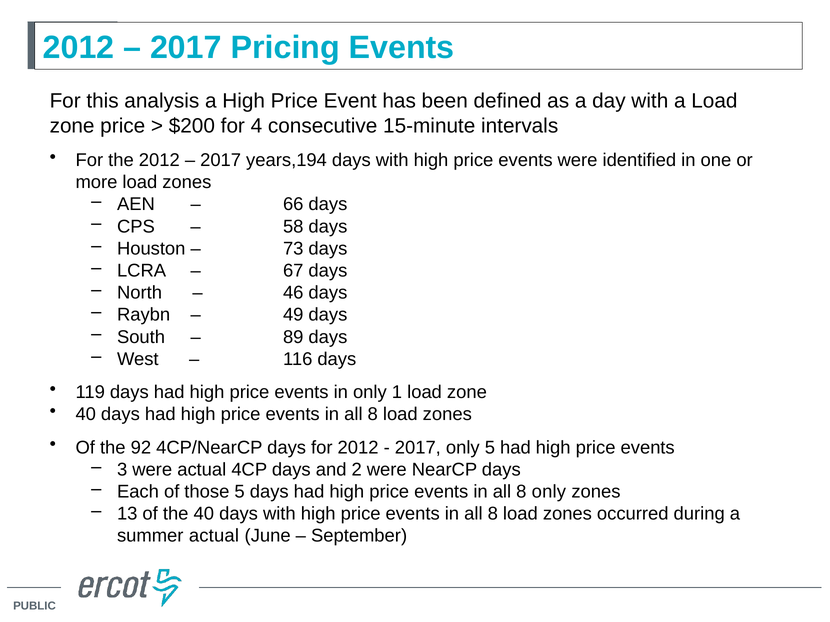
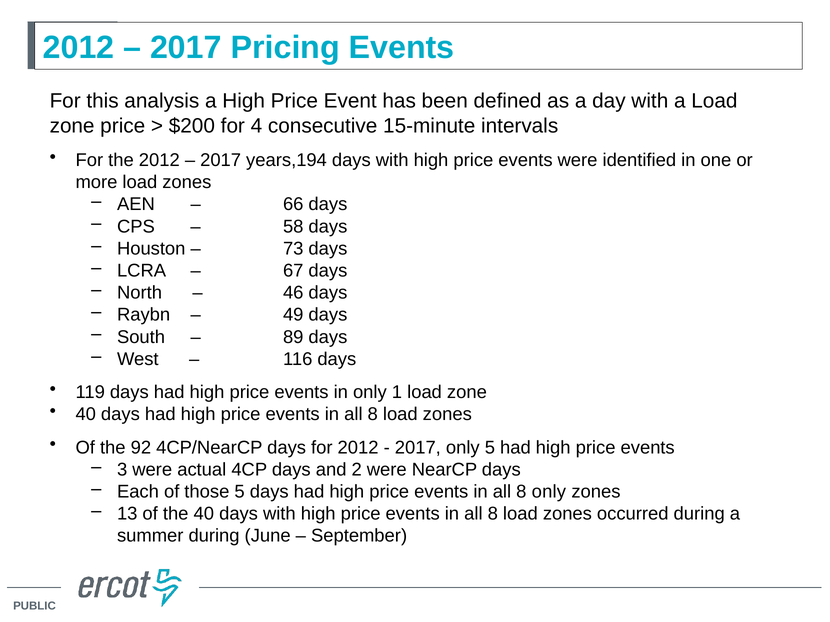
summer actual: actual -> during
